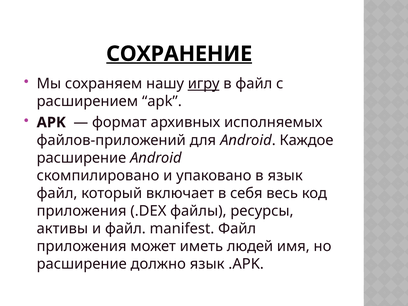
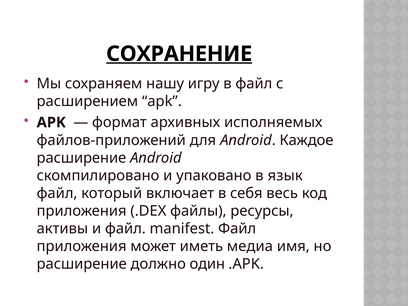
игру underline: present -> none
людей: людей -> медиа
должно язык: язык -> один
